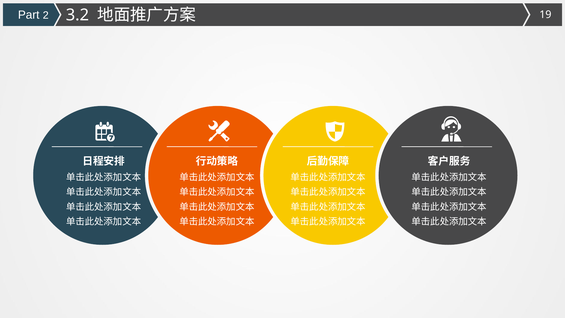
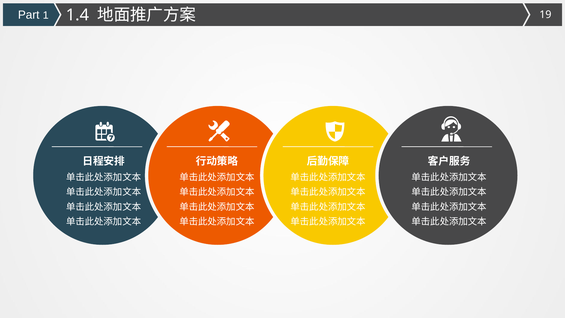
2: 2 -> 1
3.2: 3.2 -> 1.4
